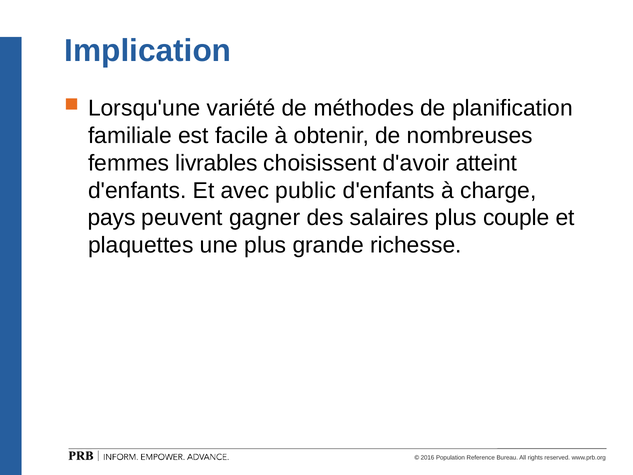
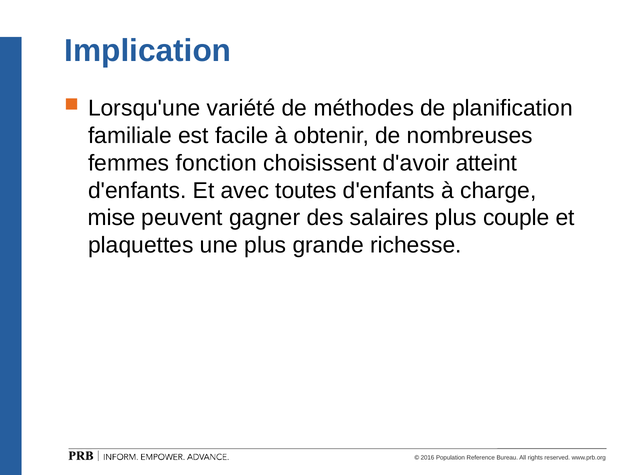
livrables: livrables -> fonction
public: public -> toutes
pays: pays -> mise
